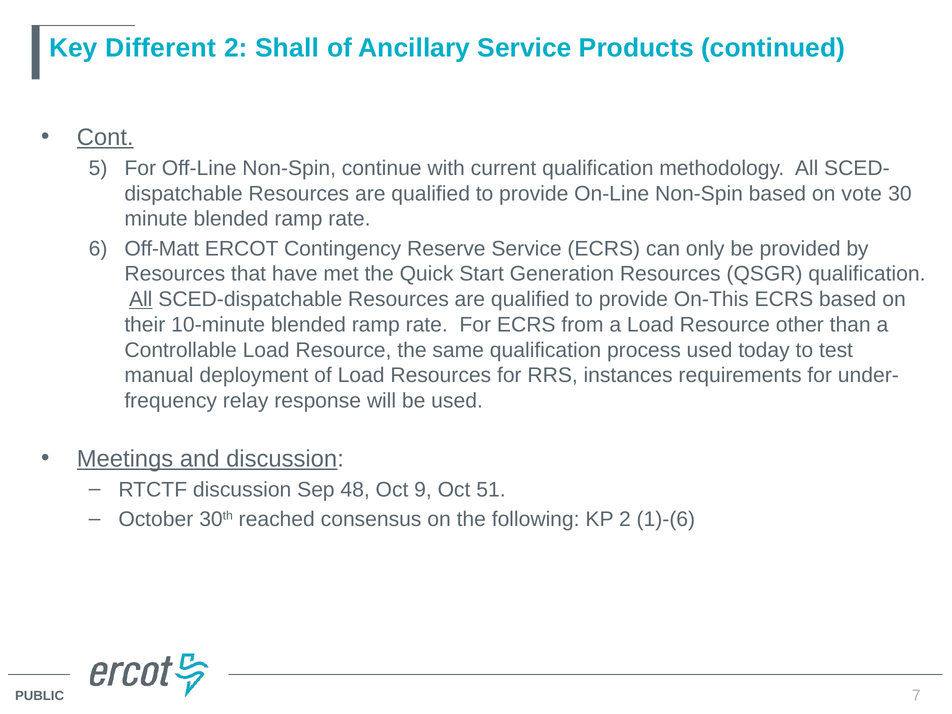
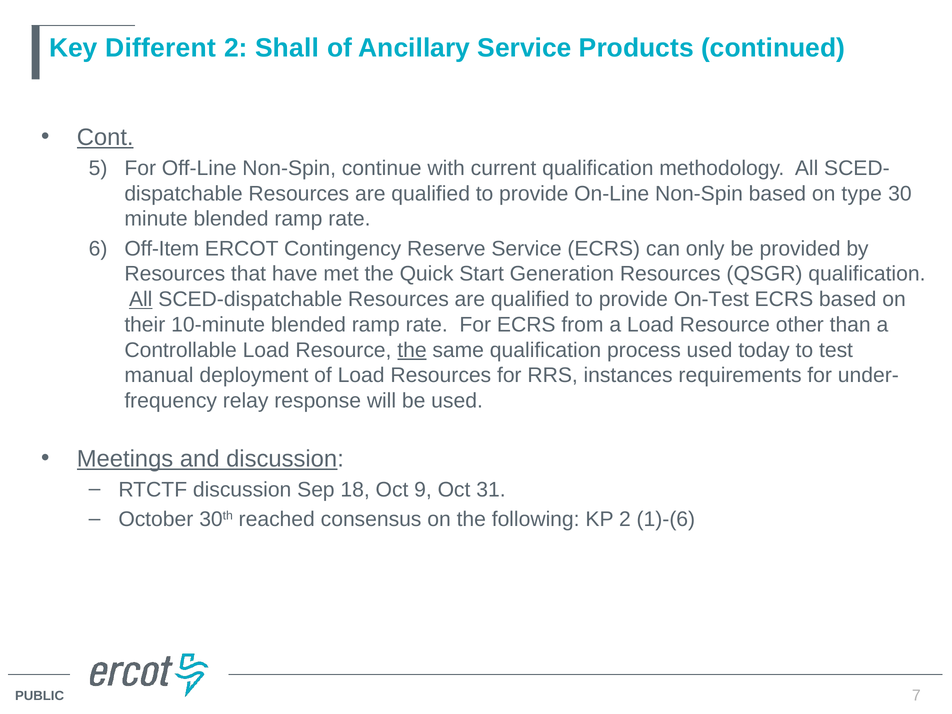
vote: vote -> type
Off-Matt: Off-Matt -> Off-Item
On-This: On-This -> On-Test
the at (412, 350) underline: none -> present
48: 48 -> 18
51: 51 -> 31
